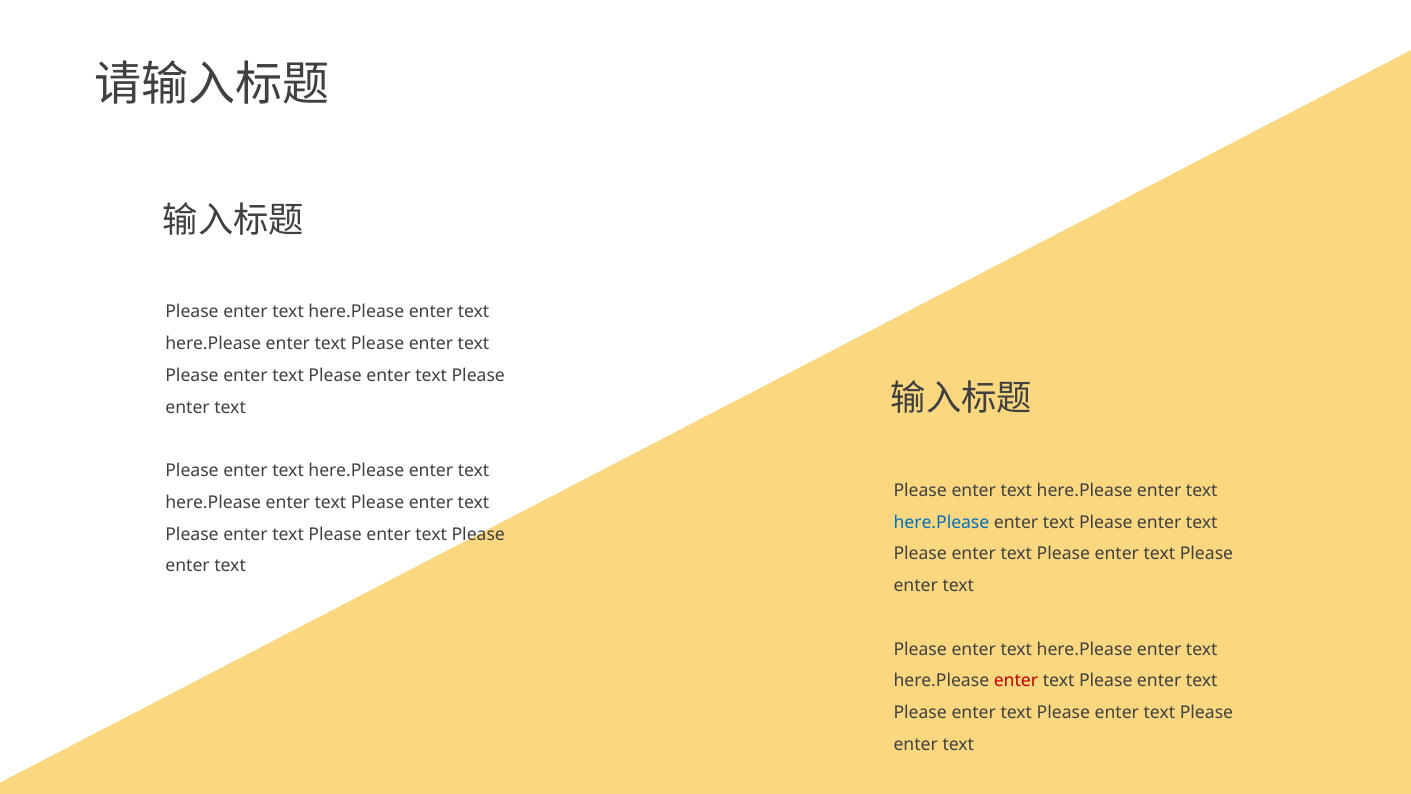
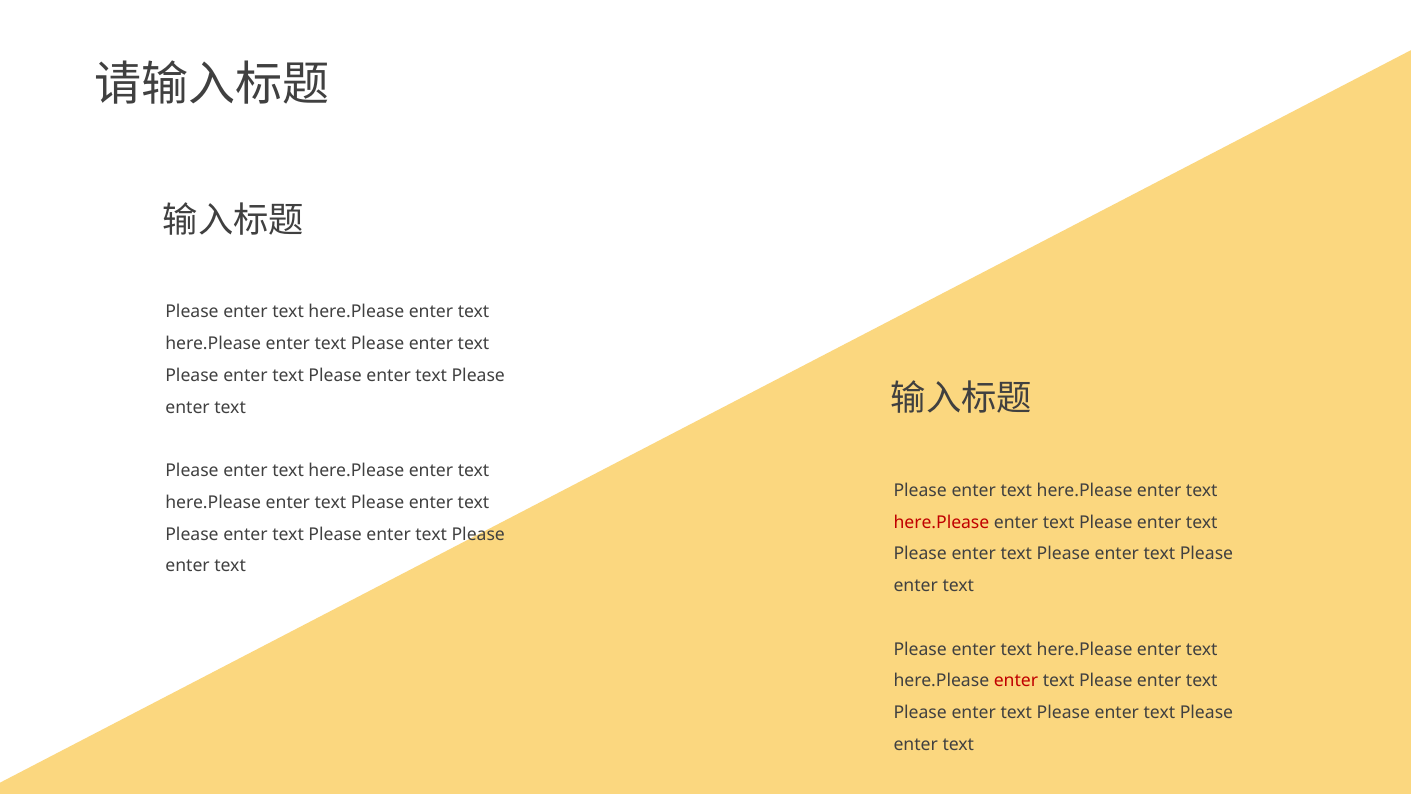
here.Please at (941, 522) colour: blue -> red
